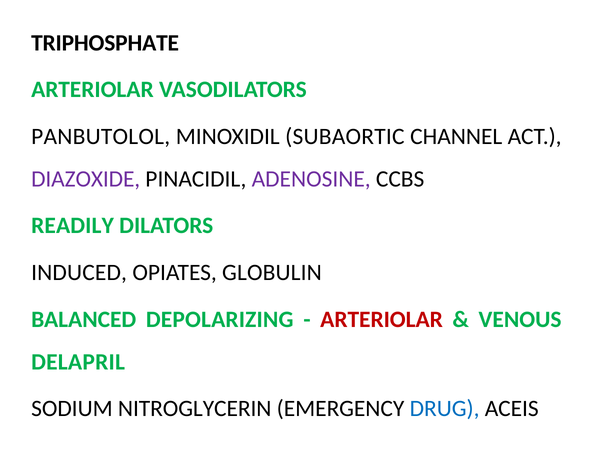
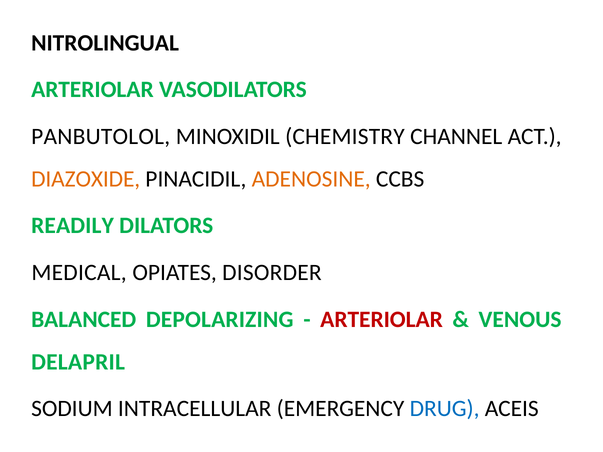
TRIPHOSPHATE: TRIPHOSPHATE -> NITROLINGUAL
SUBAORTIC: SUBAORTIC -> CHEMISTRY
DIAZOXIDE colour: purple -> orange
ADENOSINE colour: purple -> orange
INDUCED: INDUCED -> MEDICAL
GLOBULIN: GLOBULIN -> DISORDER
NITROGLYCERIN: NITROGLYCERIN -> INTRACELLULAR
